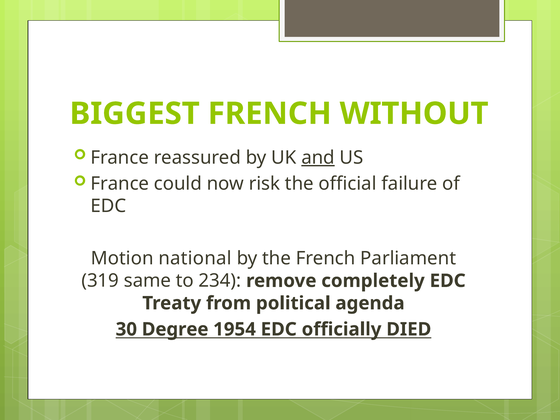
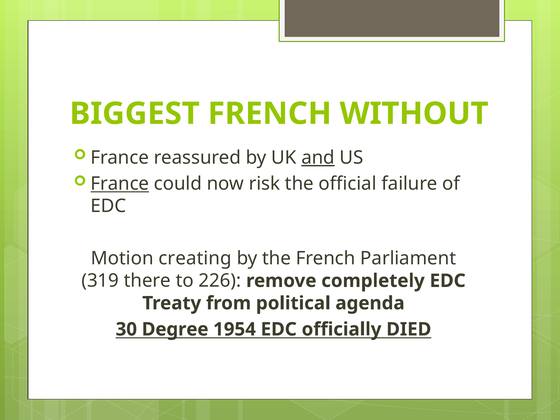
France at (120, 184) underline: none -> present
national: national -> creating
same: same -> there
234: 234 -> 226
